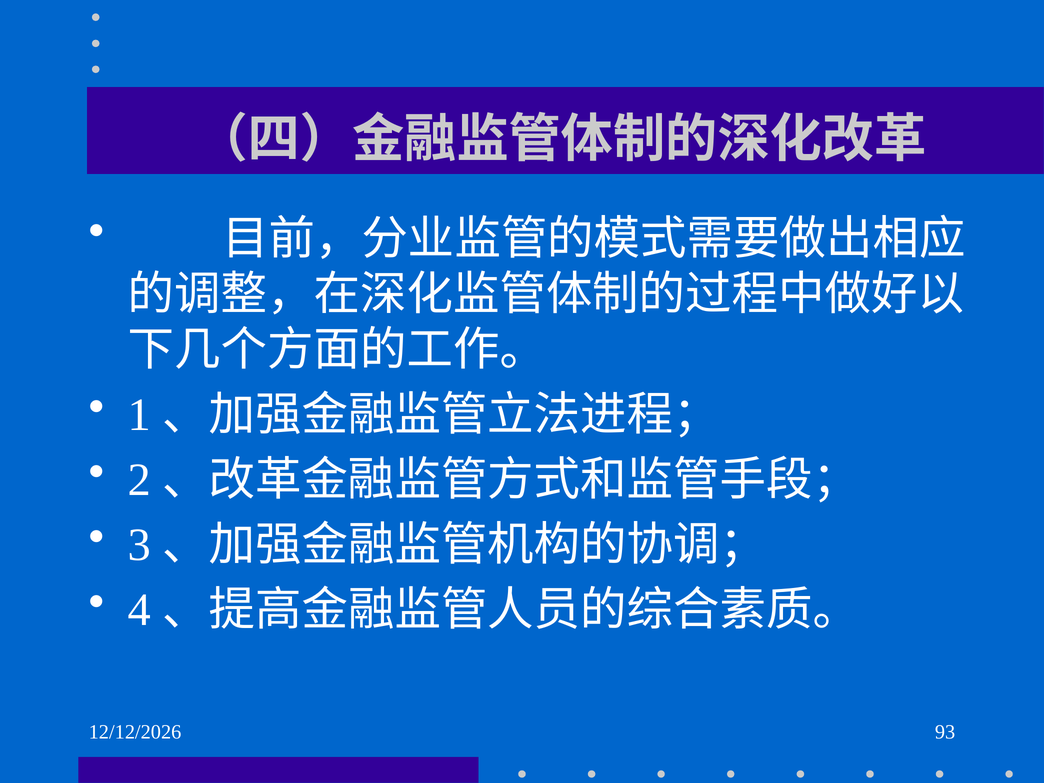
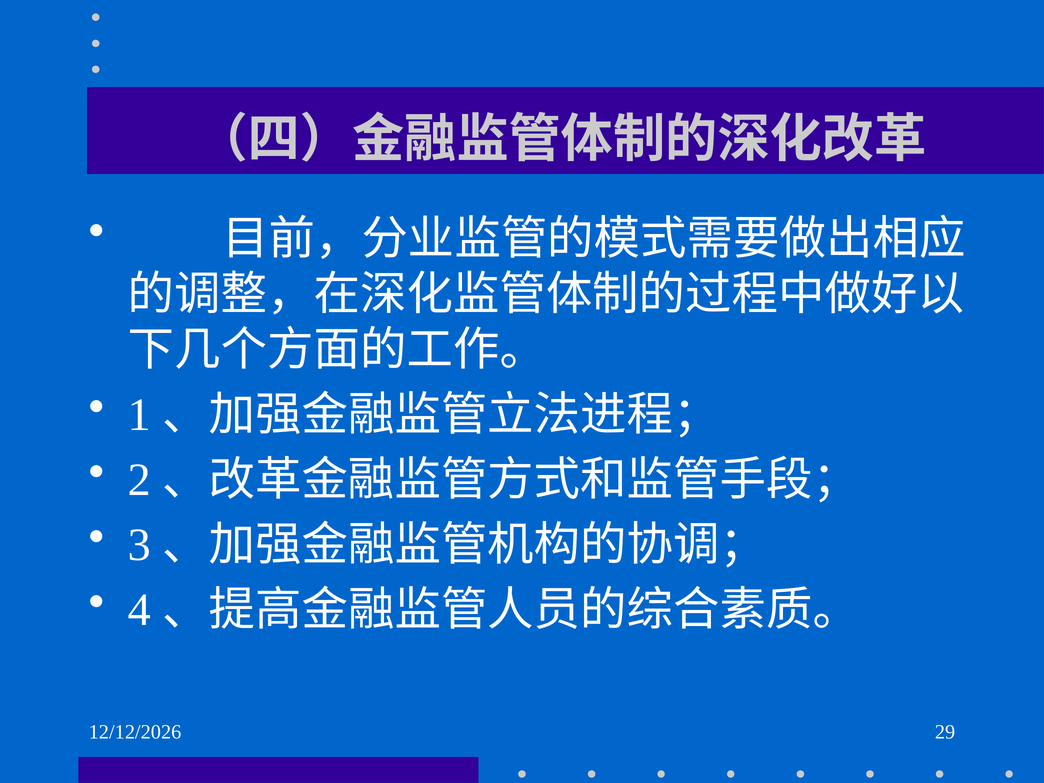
93: 93 -> 29
